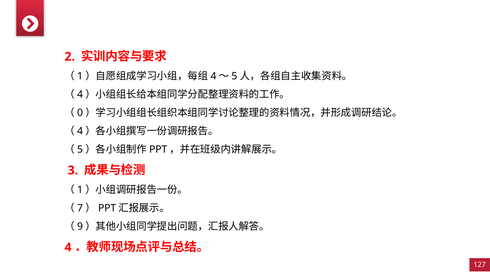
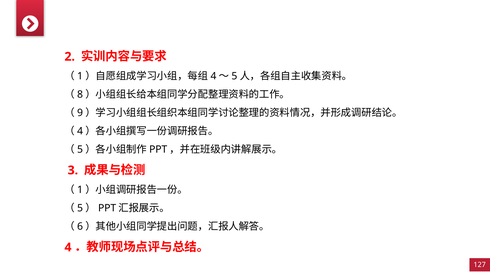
4 at (80, 95): 4 -> 8
0: 0 -> 9
7 at (80, 208): 7 -> 5
9: 9 -> 6
